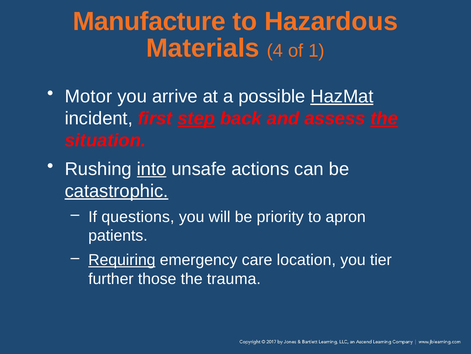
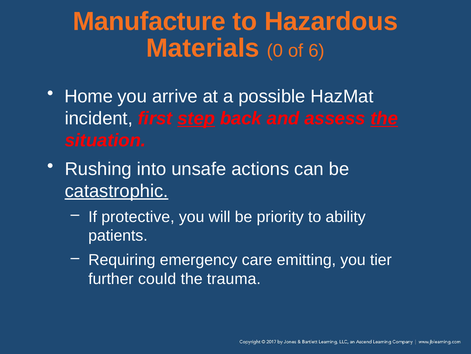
4: 4 -> 0
1: 1 -> 6
Motor: Motor -> Home
HazMat underline: present -> none
into underline: present -> none
questions: questions -> protective
apron: apron -> ability
Requiring underline: present -> none
location: location -> emitting
those: those -> could
